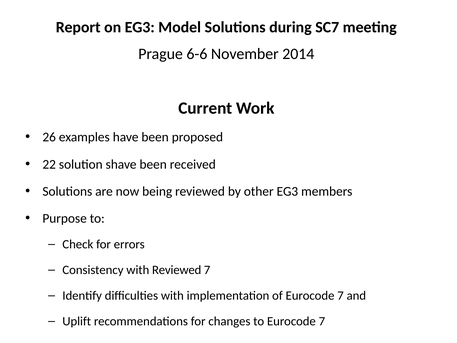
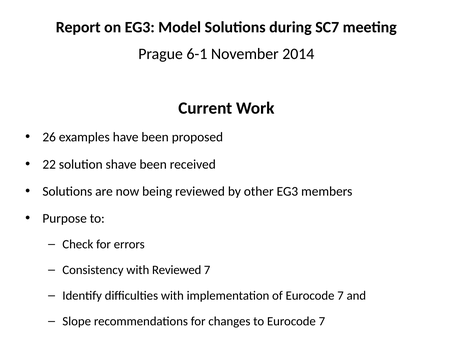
6-6: 6-6 -> 6-1
Uplift: Uplift -> Slope
